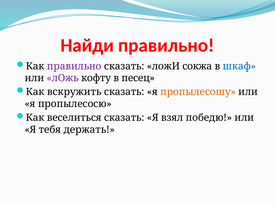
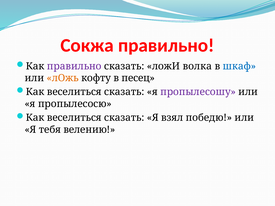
Найди: Найди -> Сокжа
сокжа: сокжа -> волка
лОжь colour: purple -> orange
вскружить at (74, 92): вскружить -> веселиться
пропылесошу colour: orange -> purple
держать: держать -> велению
